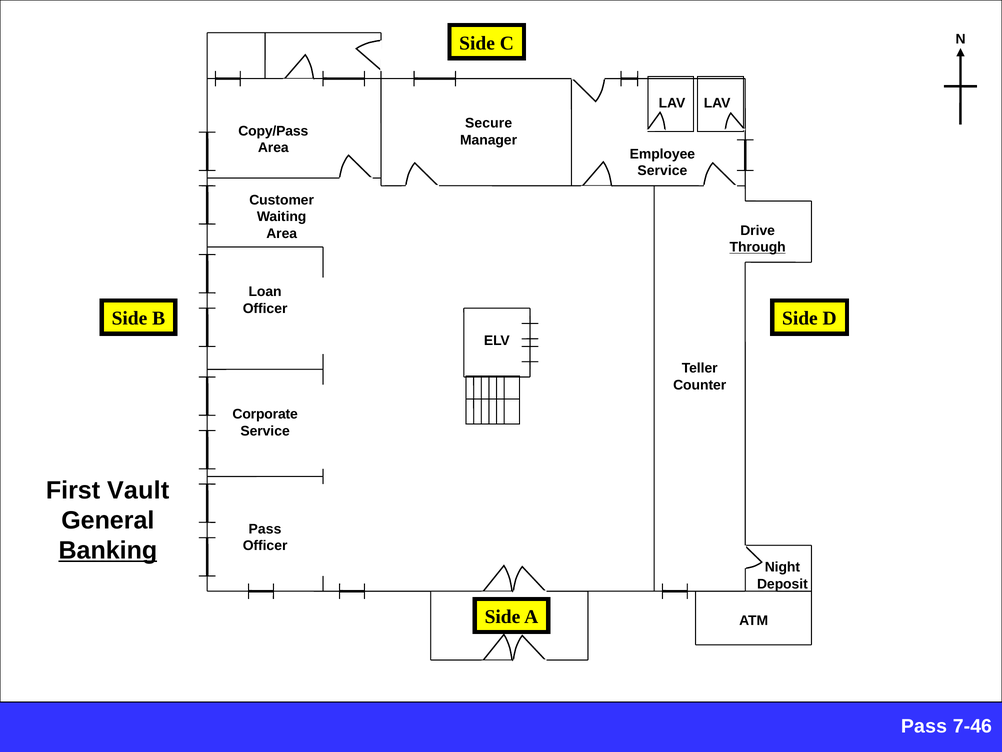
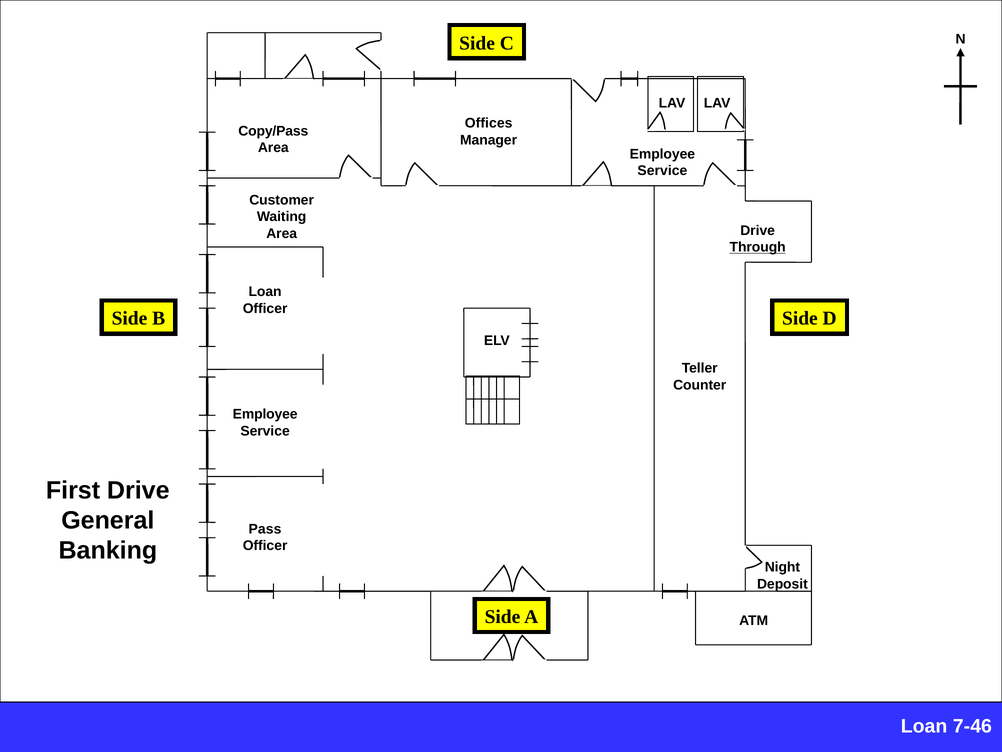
Secure: Secure -> Offices
Corporate at (265, 414): Corporate -> Employee
First Vault: Vault -> Drive
Banking underline: present -> none
Pass at (924, 726): Pass -> Loan
